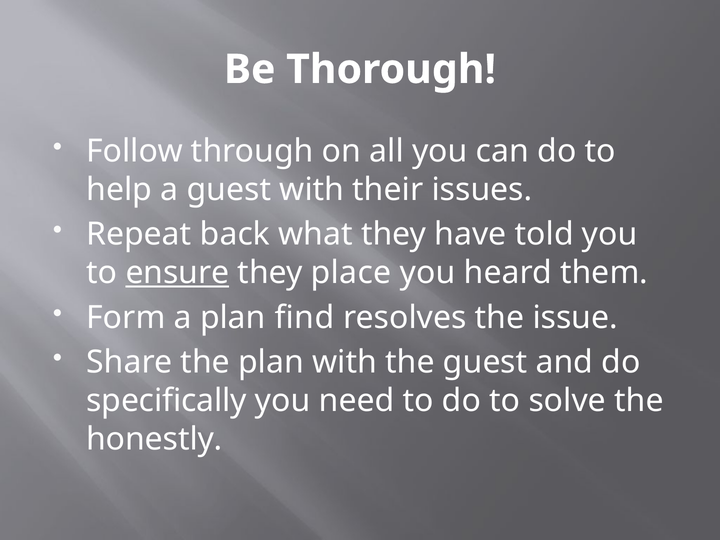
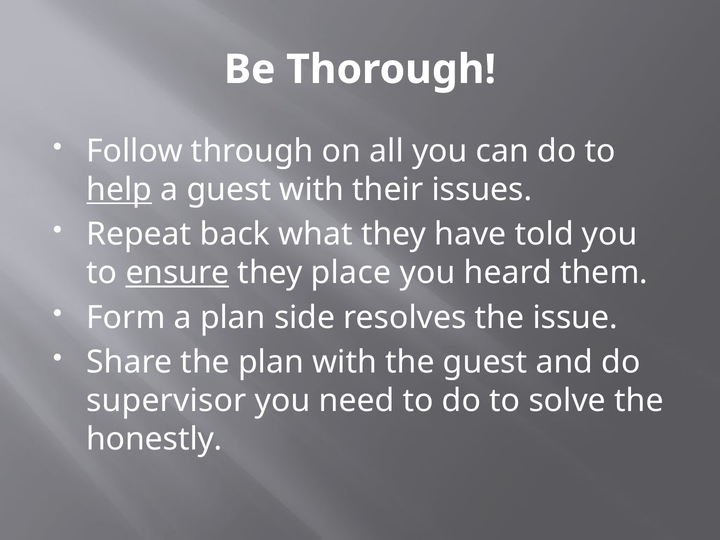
help underline: none -> present
find: find -> side
specifically: specifically -> supervisor
